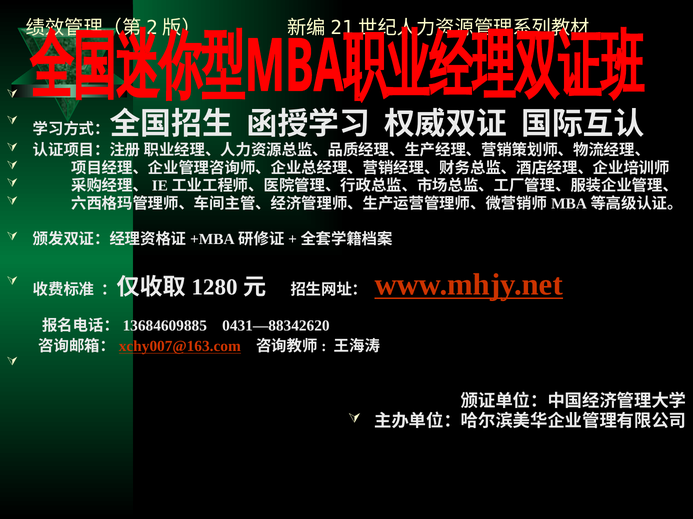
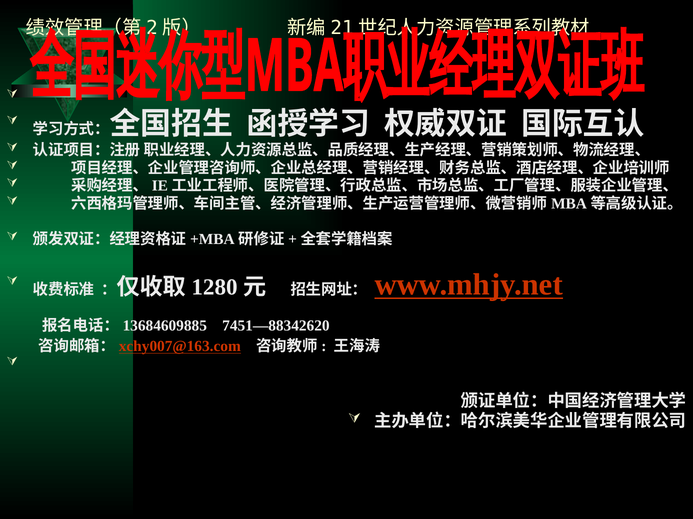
0431—88342620: 0431—88342620 -> 7451—88342620
